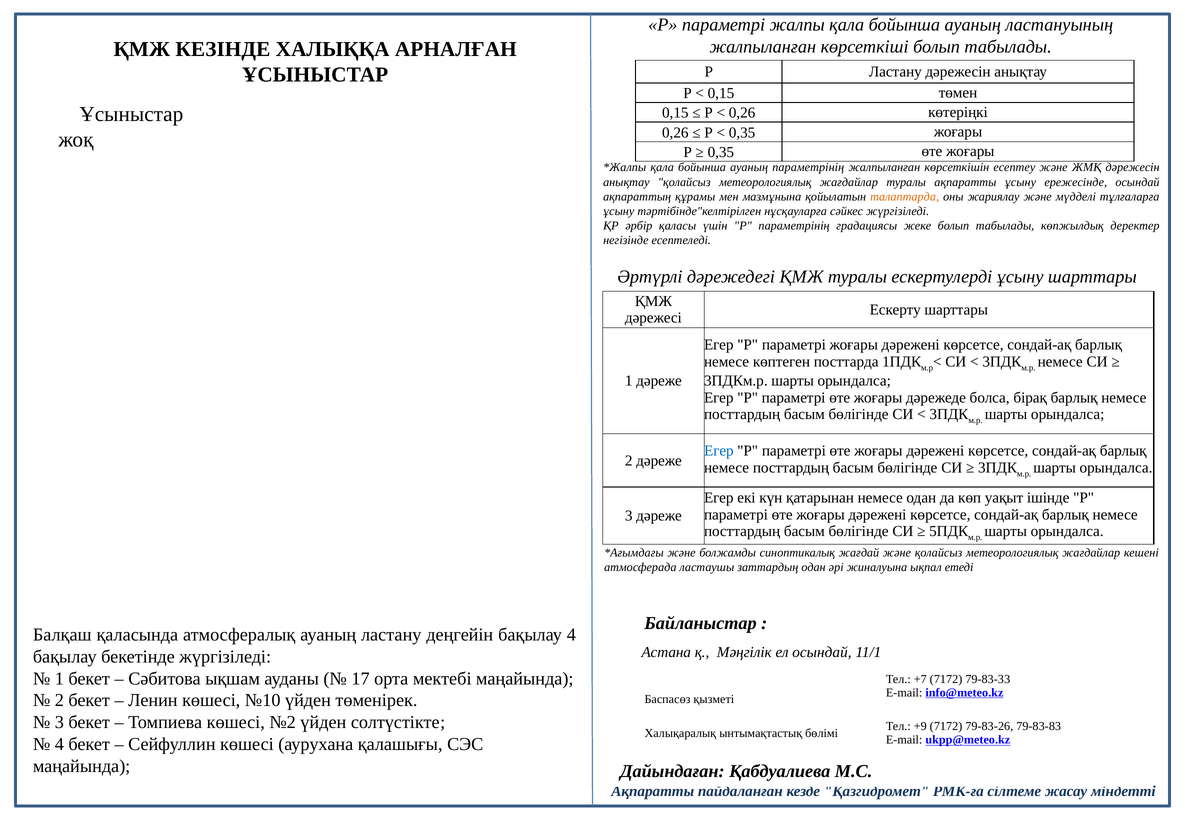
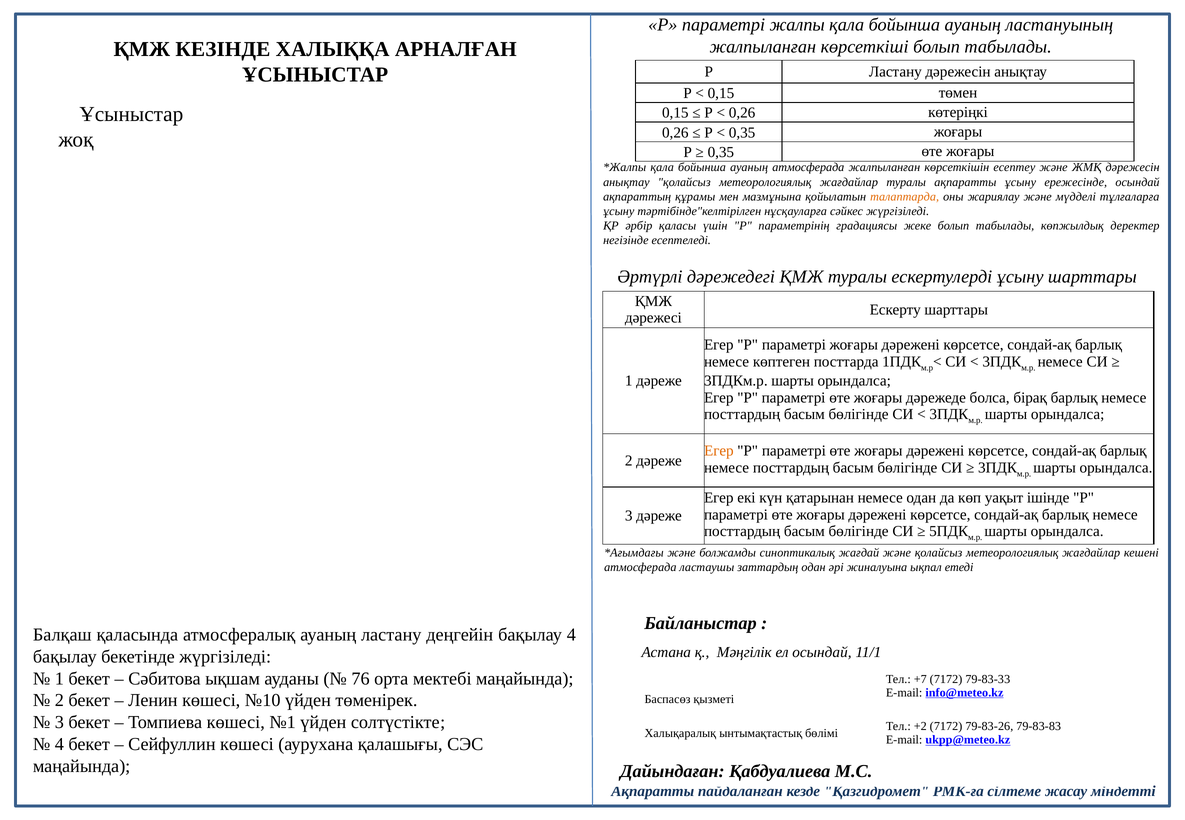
ауаның параметрінің: параметрінің -> атмосферада
Егер at (719, 451) colour: blue -> orange
17: 17 -> 76
№2: №2 -> №1
+9: +9 -> +2
